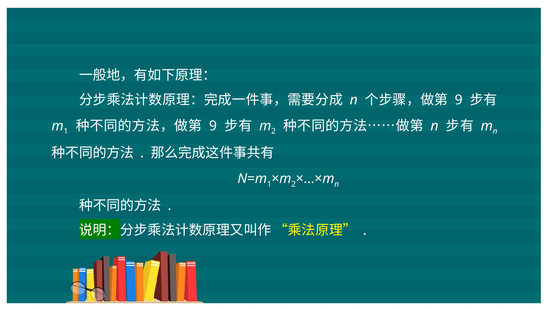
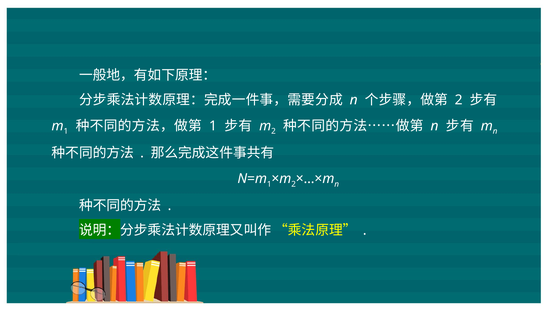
9 at (459, 100): 9 -> 2
9 at (213, 126): 9 -> 1
